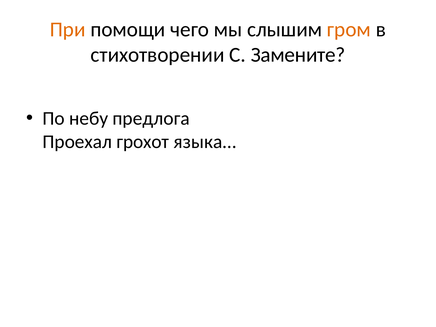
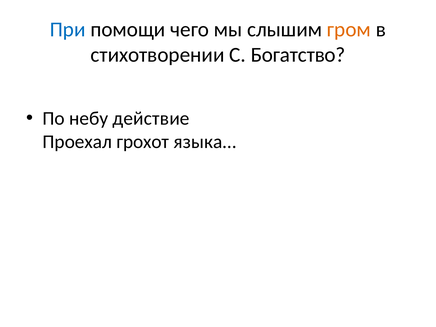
При colour: orange -> blue
Замените: Замените -> Богатство
предлога: предлога -> действие
